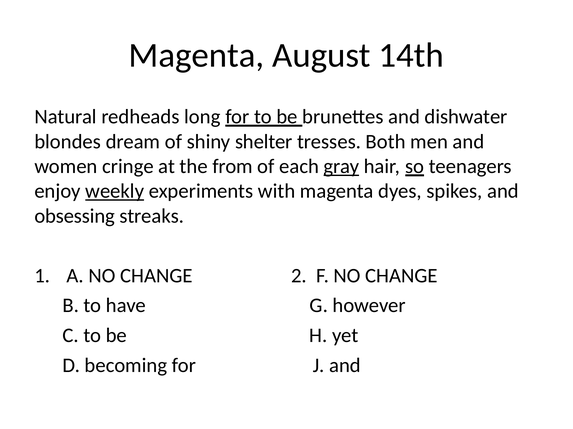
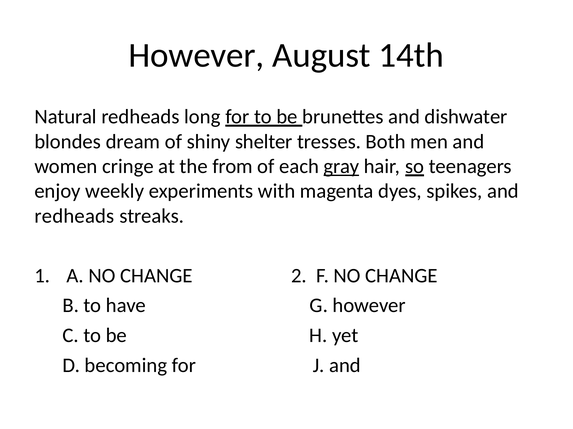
Magenta at (196, 55): Magenta -> However
weekly underline: present -> none
obsessing at (75, 216): obsessing -> redheads
